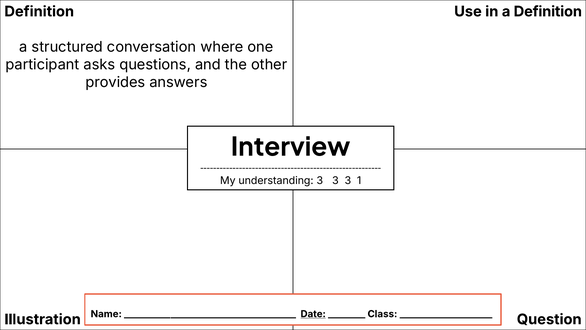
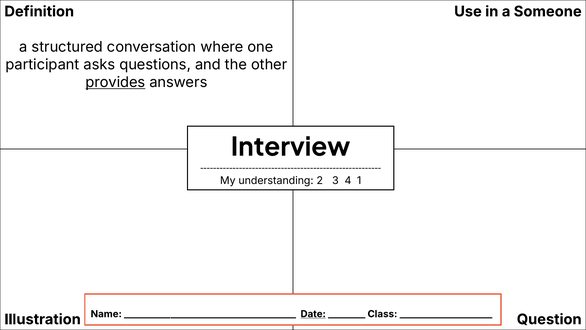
a Definition: Definition -> Someone
provides underline: none -> present
understanding 3: 3 -> 2
3 at (348, 181): 3 -> 4
